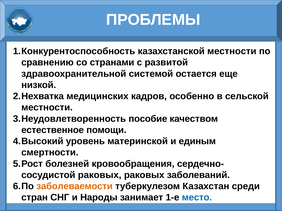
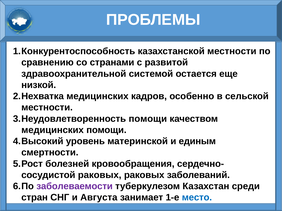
пособие at (148, 119): пособие -> помощи
естественное at (53, 130): естественное -> медицинских
заболеваемости colour: orange -> purple
Народы: Народы -> Августа
